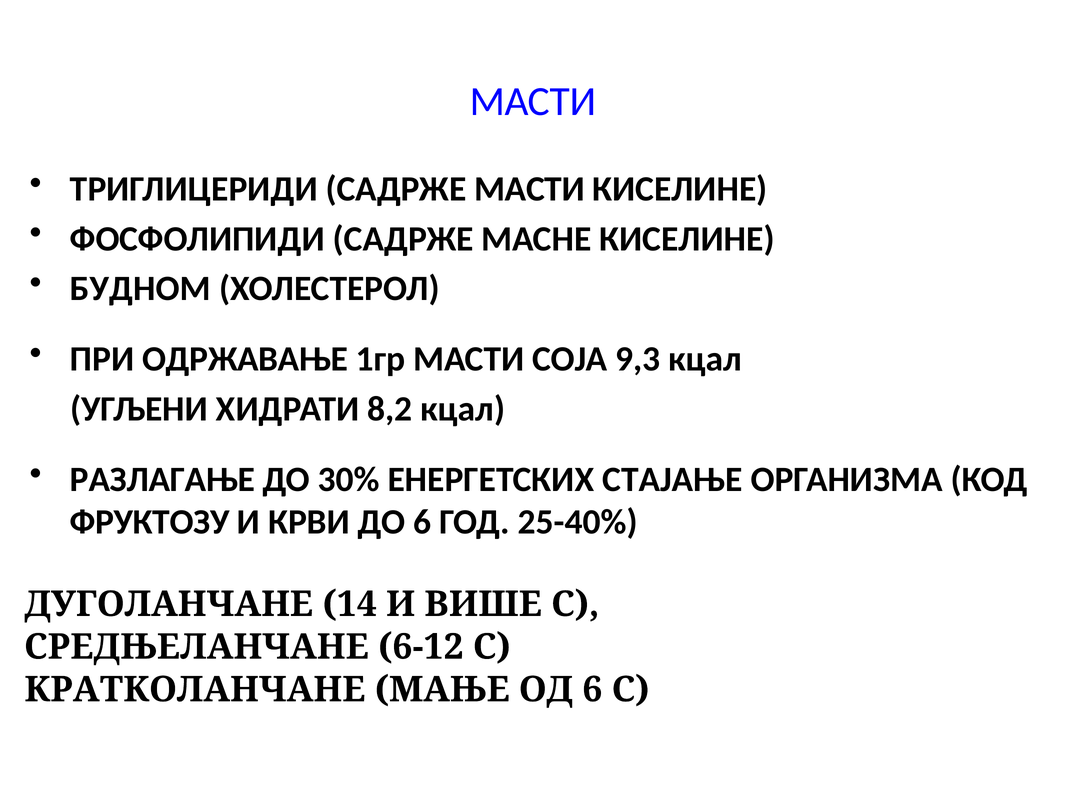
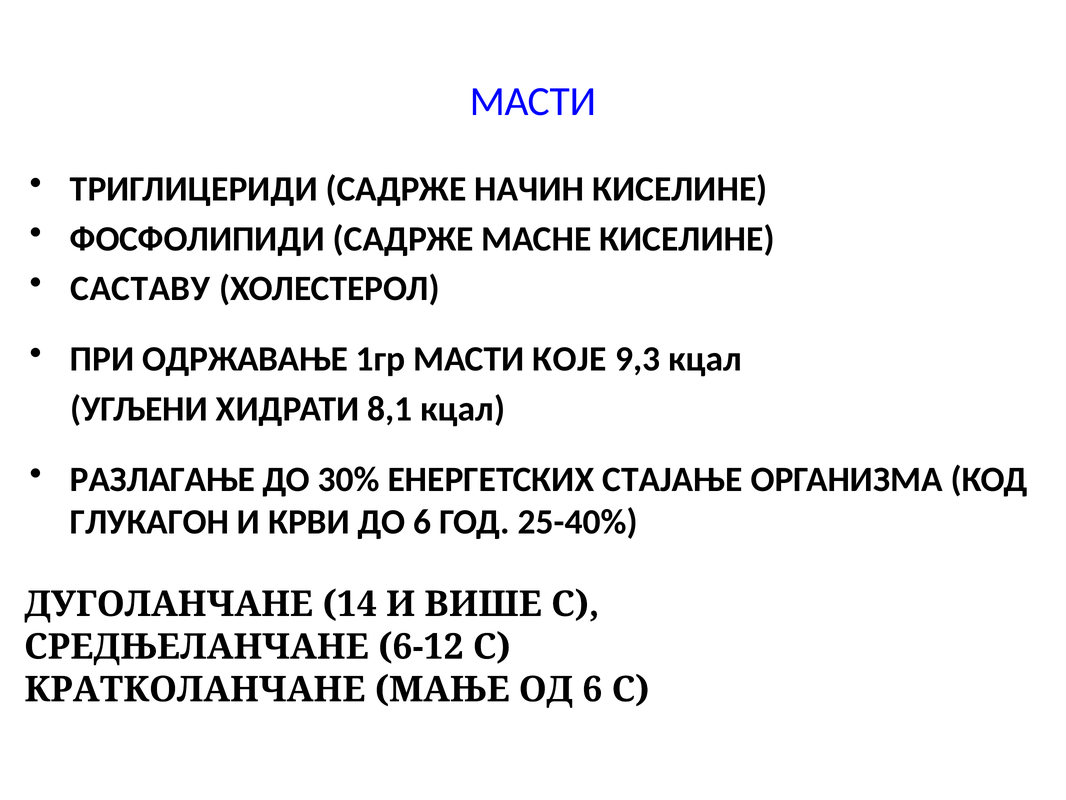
САДРЖЕ МАСТИ: МАСТИ -> НАЧИН
БУДНОМ: БУДНОМ -> САСТАВУ
СОЈА: СОЈА -> КОЈЕ
8,2: 8,2 -> 8,1
ФРУКТОЗУ: ФРУКТОЗУ -> ГЛУКАГОН
